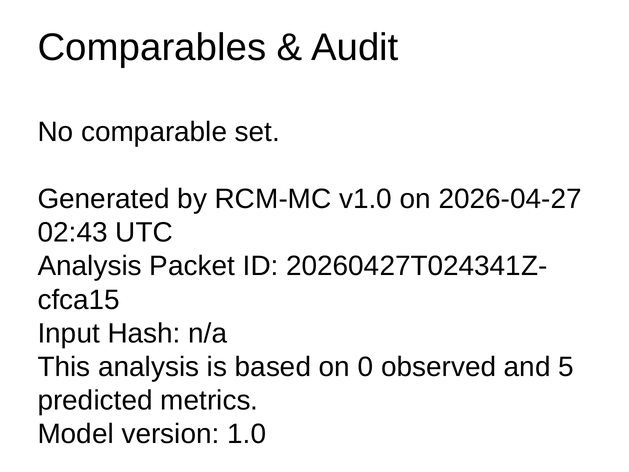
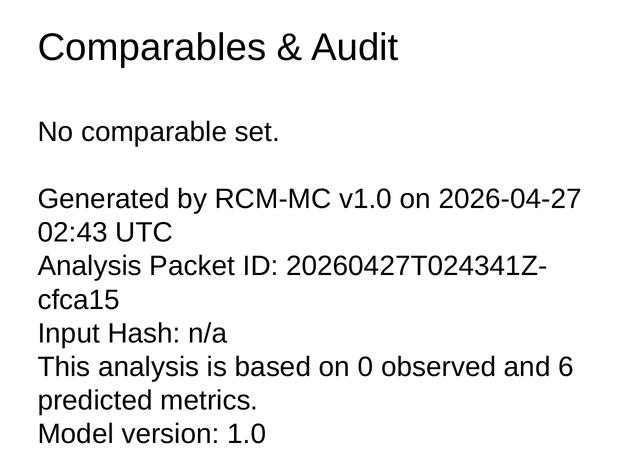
5: 5 -> 6
